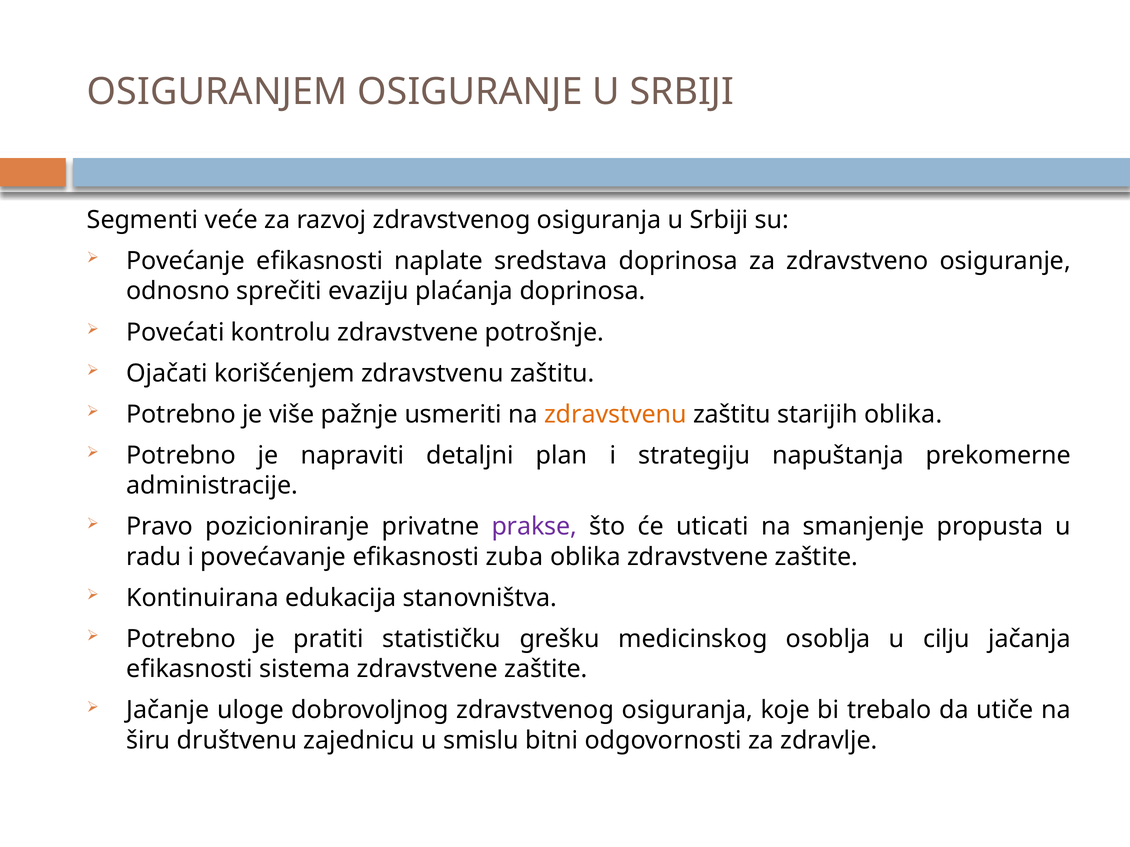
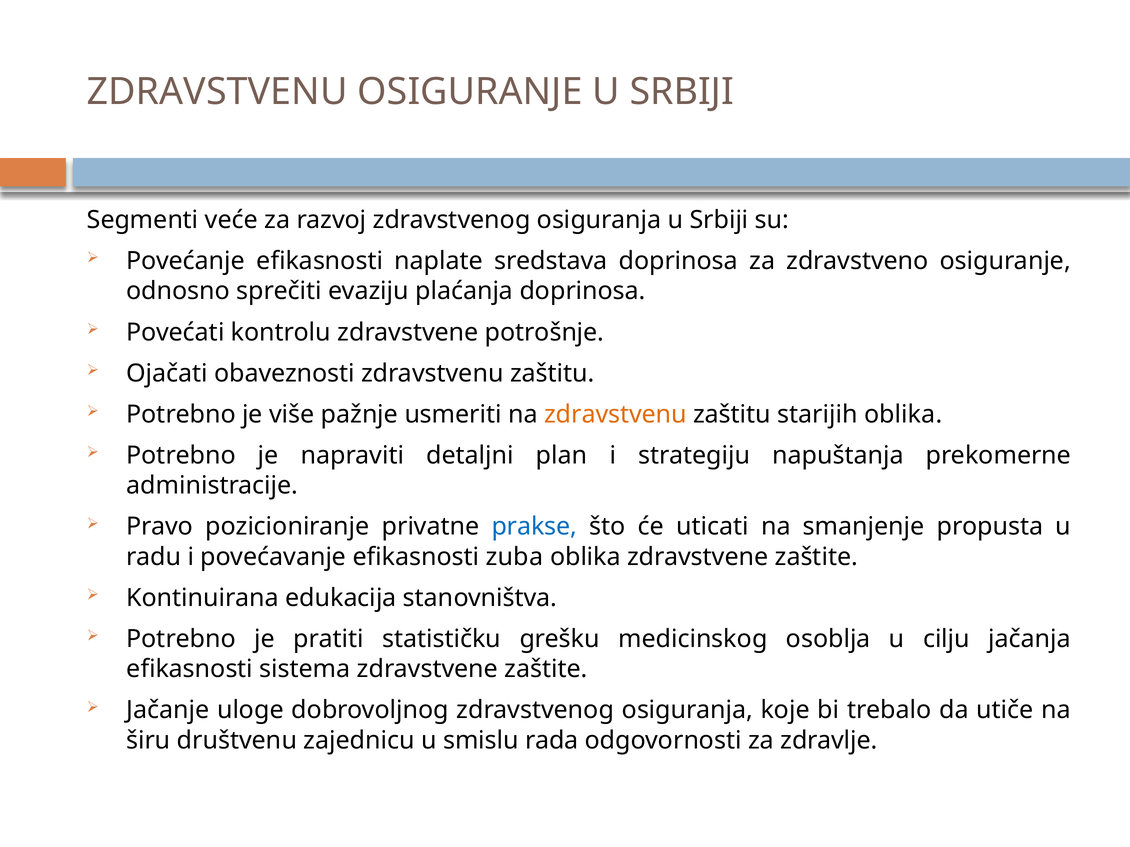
OSIGURANJEM at (217, 92): OSIGURANJEM -> ZDRAVSTVENU
korišćenjem: korišćenjem -> obaveznosti
prakse colour: purple -> blue
bitni: bitni -> rada
